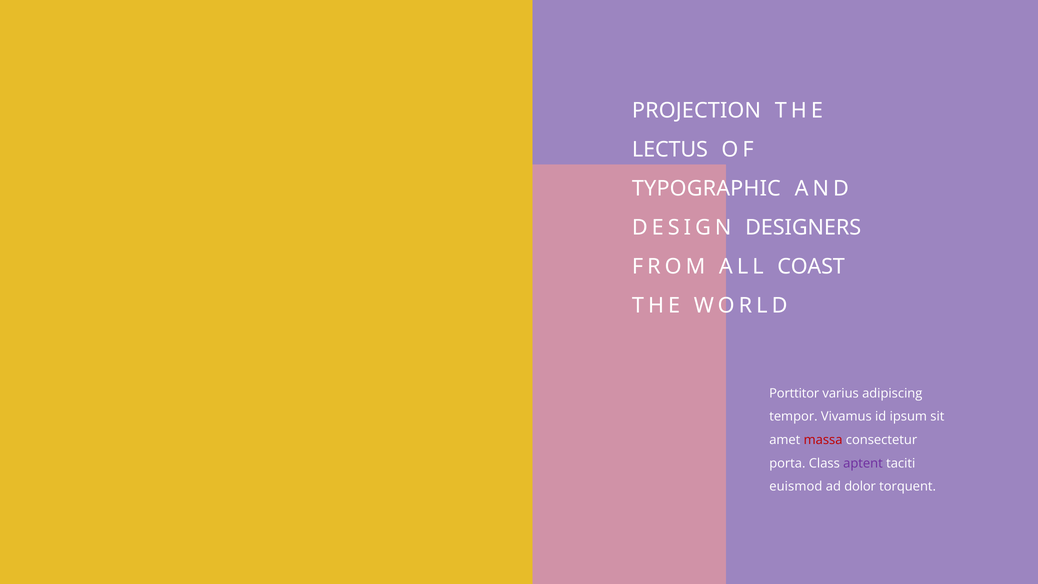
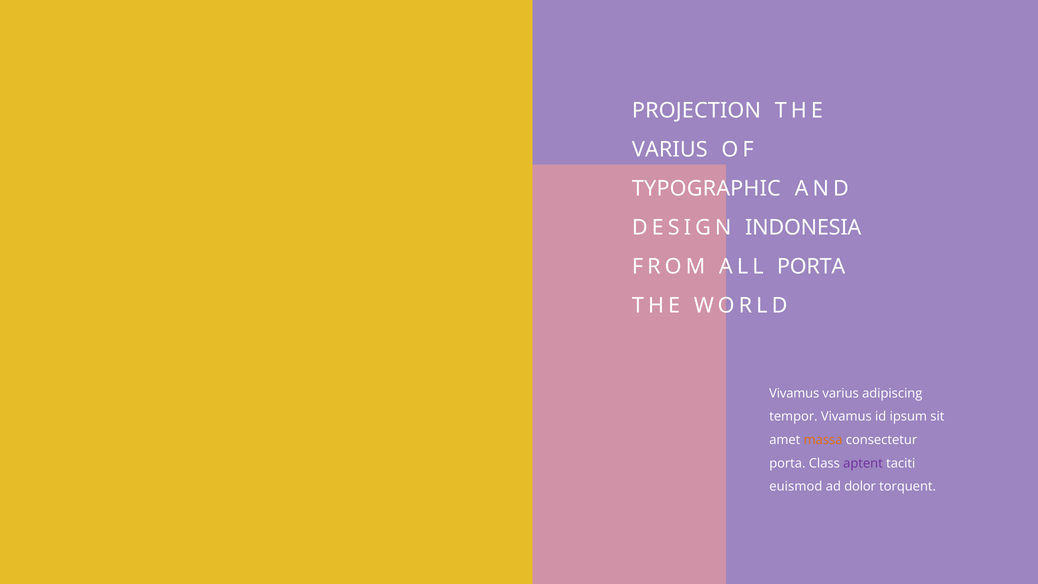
LECTUS at (670, 150): LECTUS -> VARIUS
DESIGNERS: DESIGNERS -> INDONESIA
ALL COAST: COAST -> PORTA
Porttitor at (794, 393): Porttitor -> Vivamus
massa colour: red -> orange
